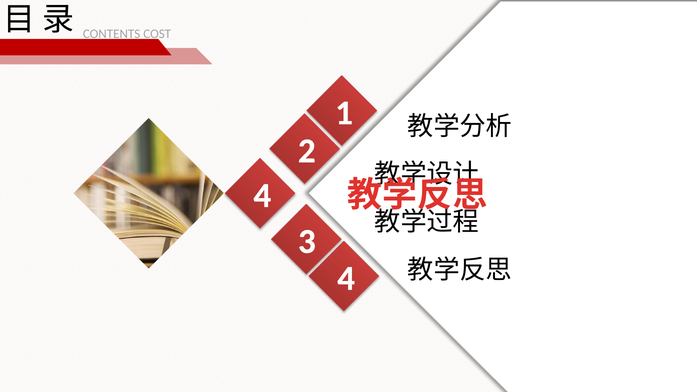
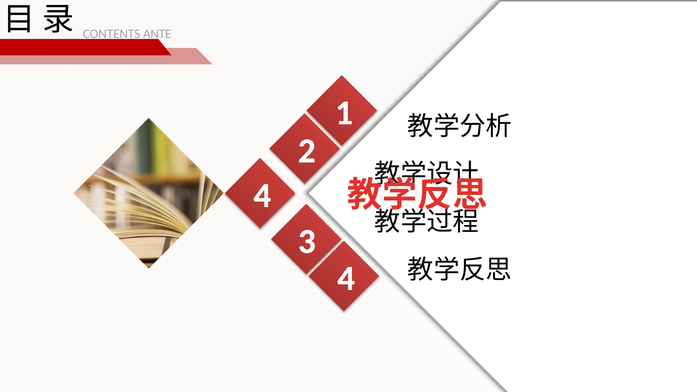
COST: COST -> ANTE
